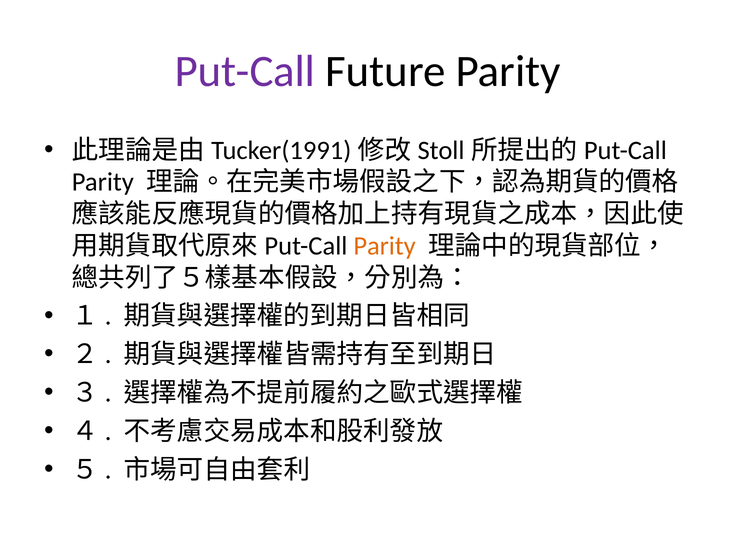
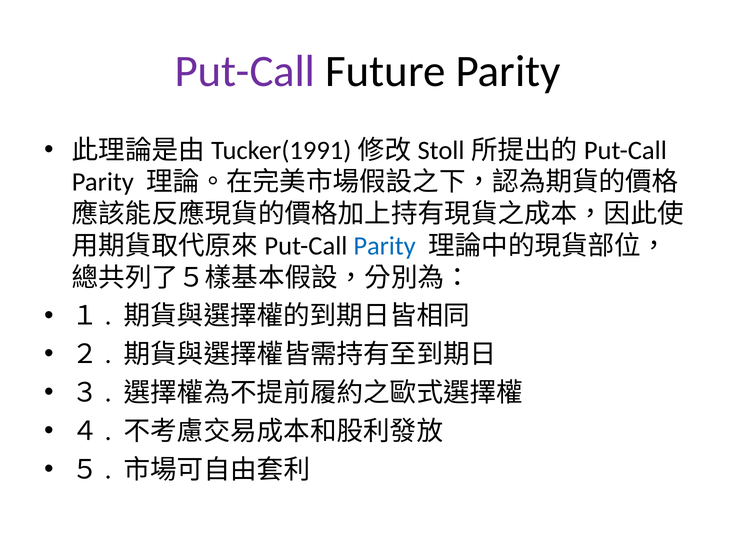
Parity at (385, 246) colour: orange -> blue
